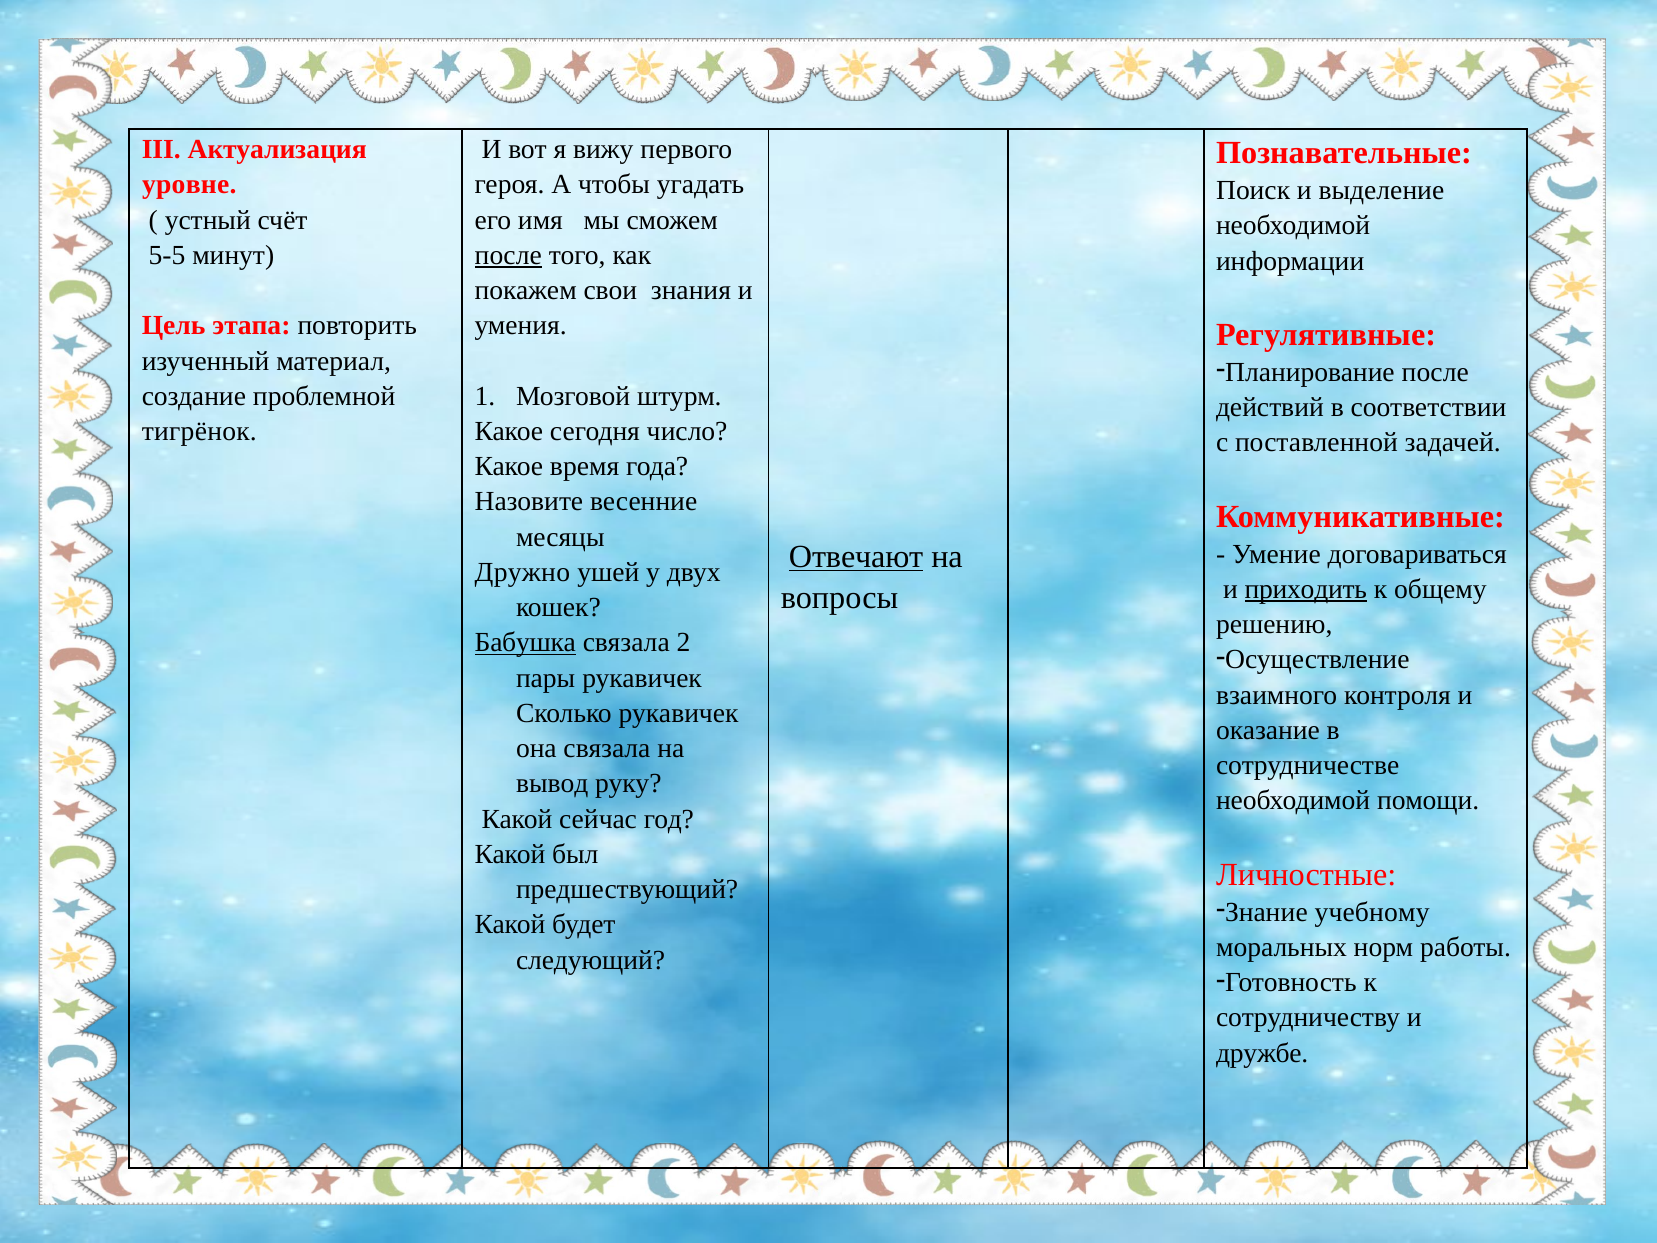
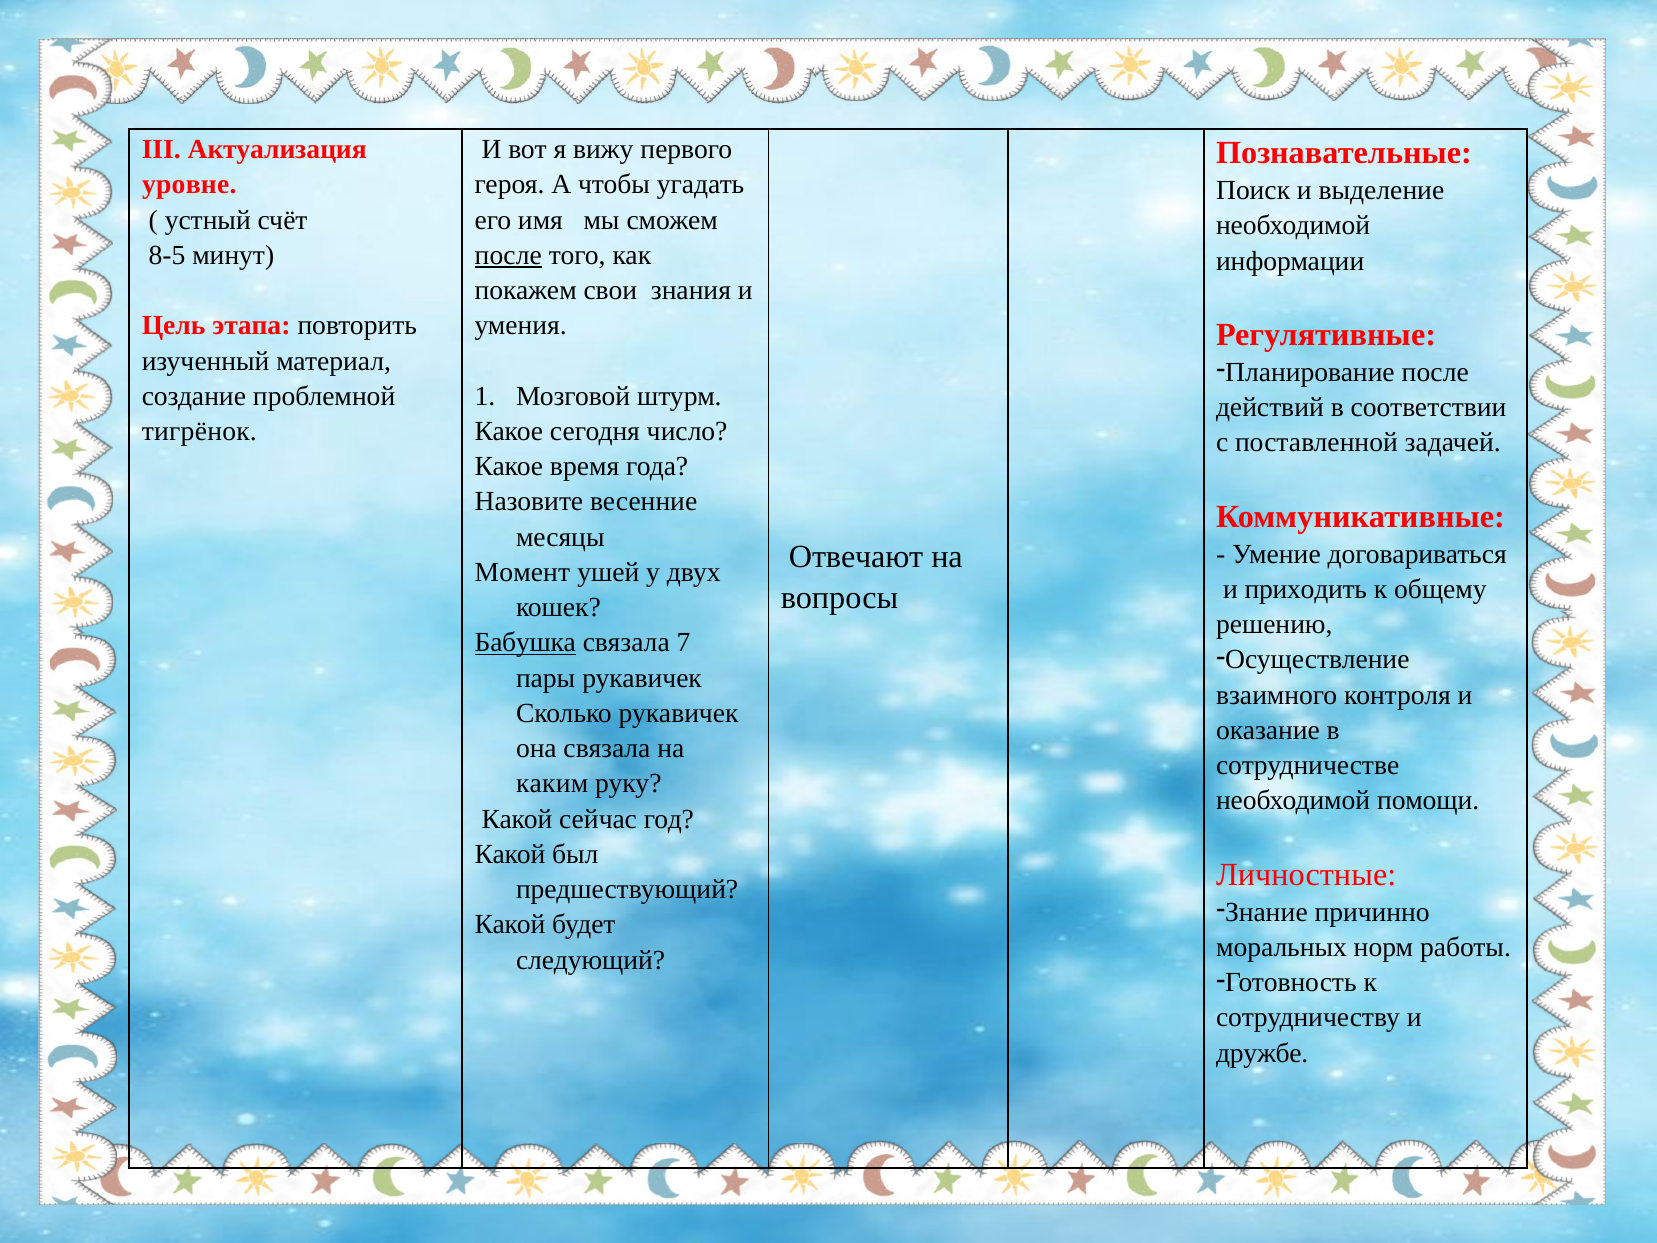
5-5: 5-5 -> 8-5
Отвечают underline: present -> none
Дружно: Дружно -> Момент
приходить underline: present -> none
2: 2 -> 7
вывод: вывод -> каким
учебному: учебному -> причинно
